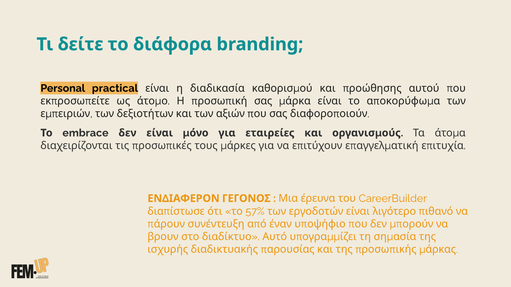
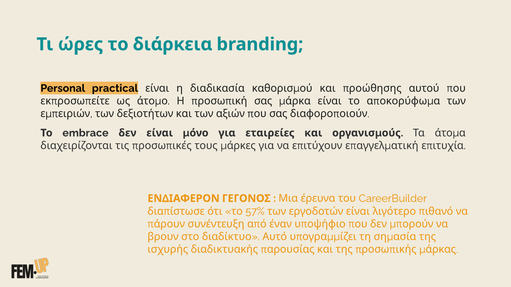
δείτε: δείτε -> ώρες
διάφορα: διάφορα -> διάρκεια
